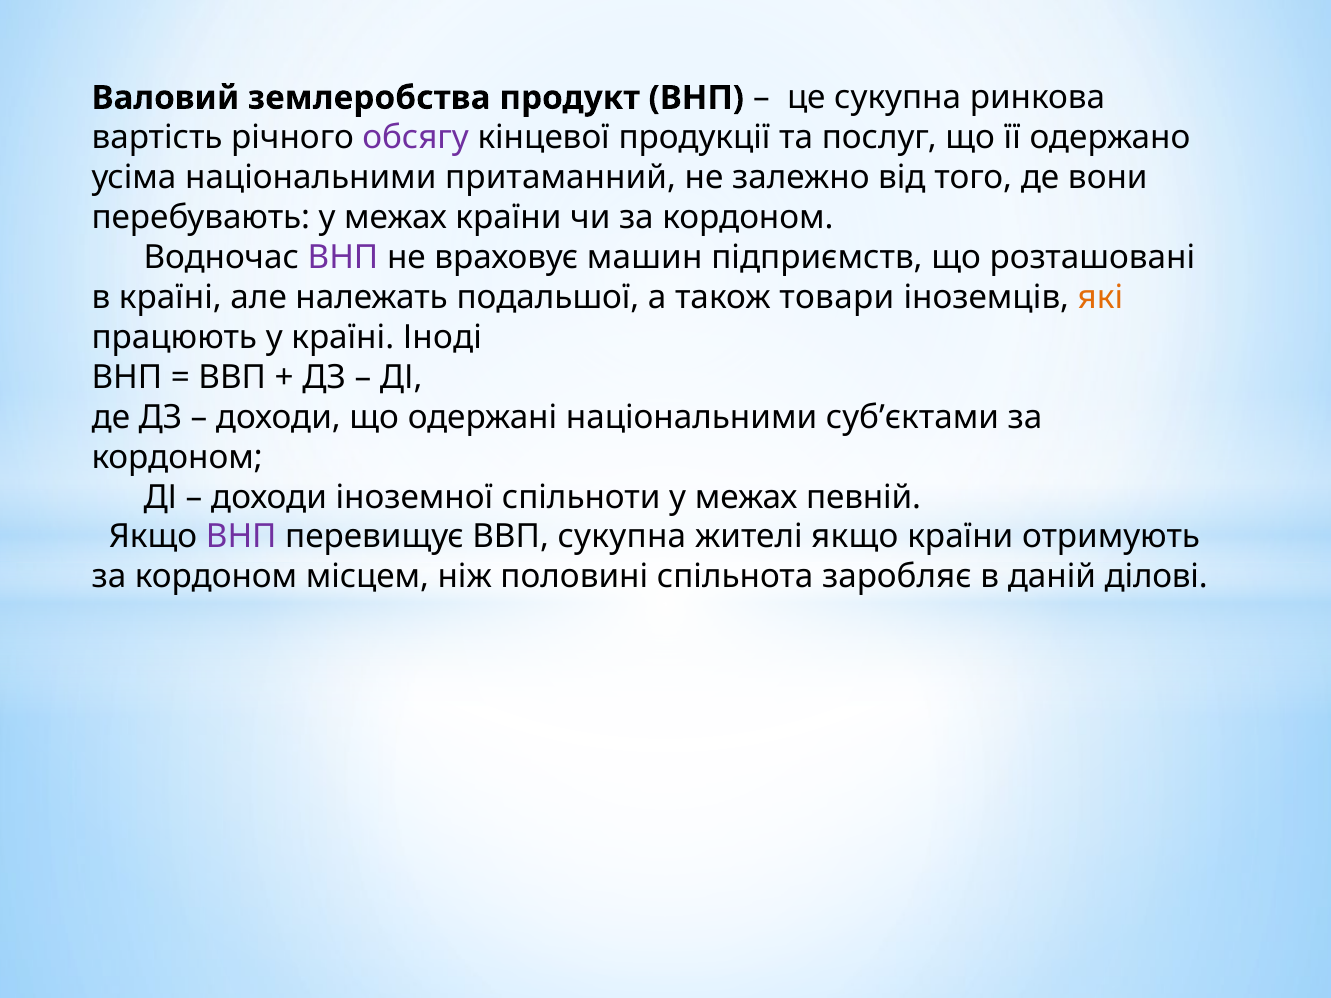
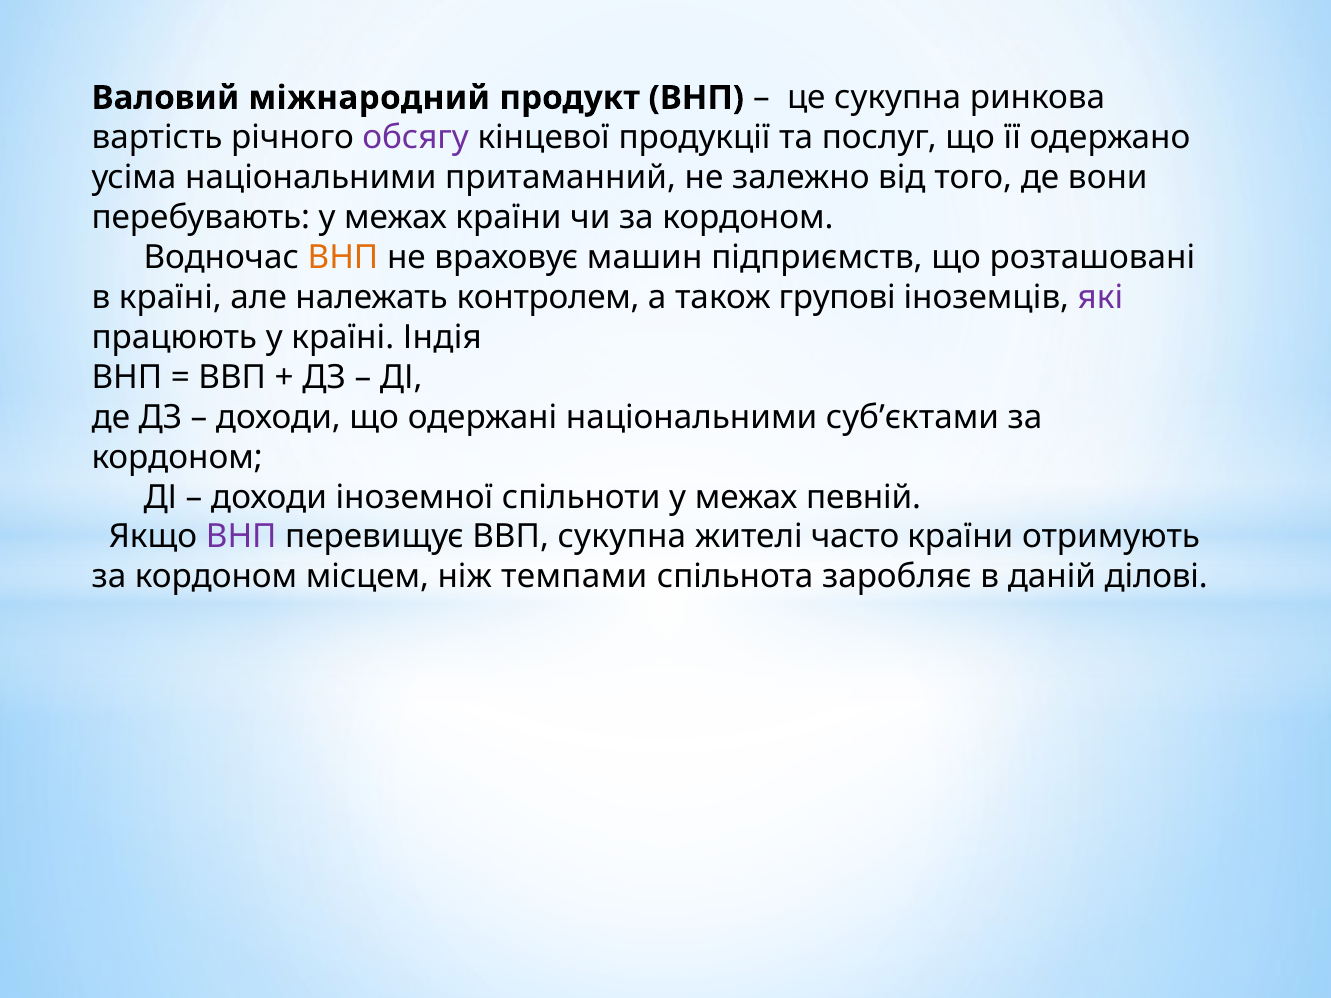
землеробства: землеробства -> міжнародний
ВНП at (343, 258) colour: purple -> orange
подальшої: подальшої -> контролем
товари: товари -> групові
які colour: orange -> purple
Іноді: Іноді -> Індія
жителі якщо: якщо -> часто
половині: половині -> темпами
